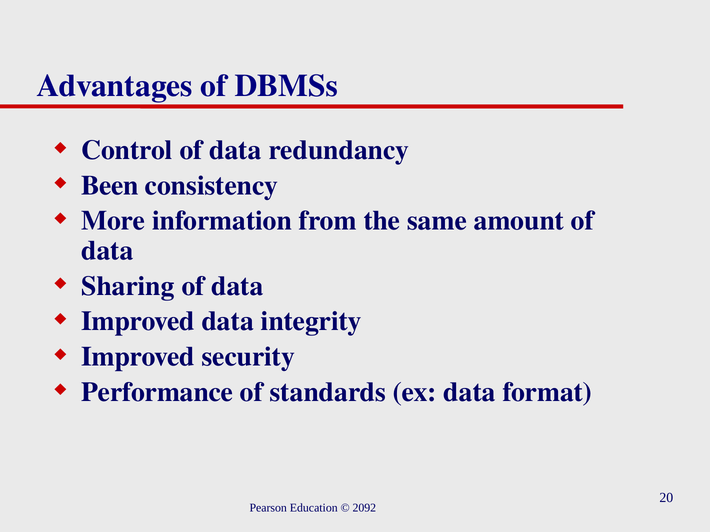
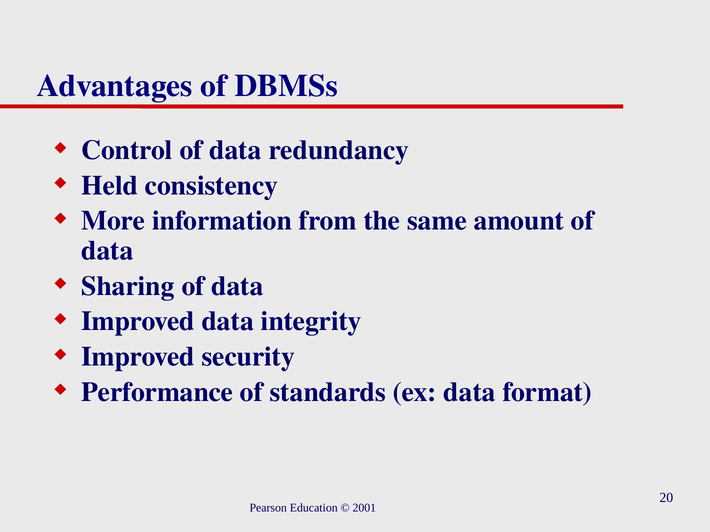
Been: Been -> Held
2092: 2092 -> 2001
